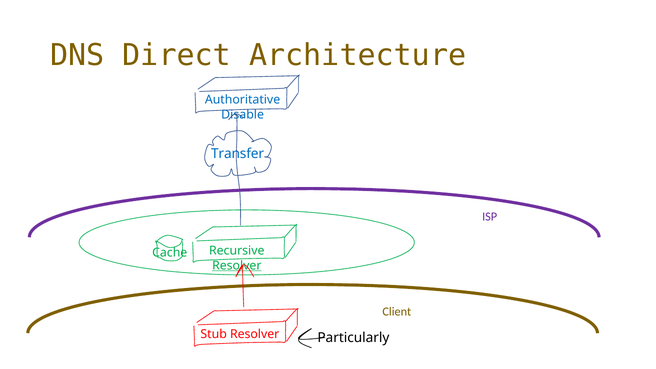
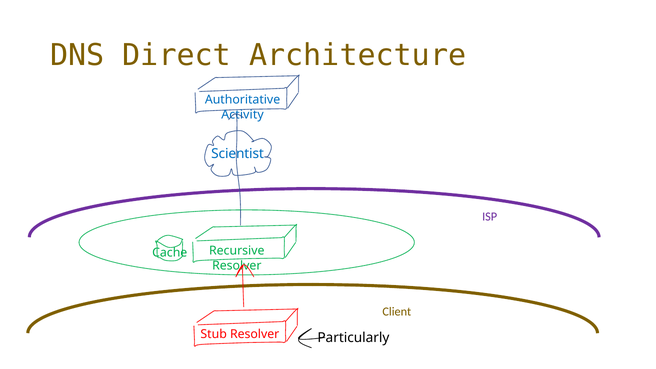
Disable: Disable -> Activity
Transfer: Transfer -> Scientist
Resolver at (237, 265) underline: present -> none
